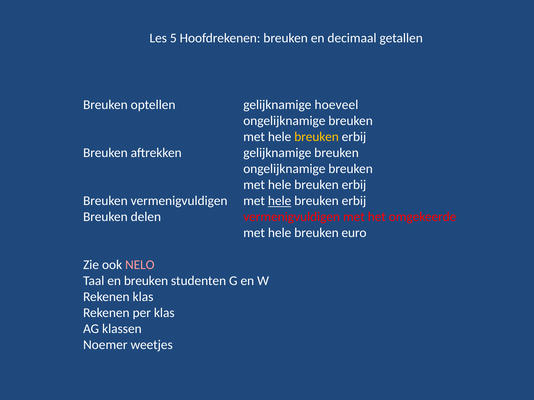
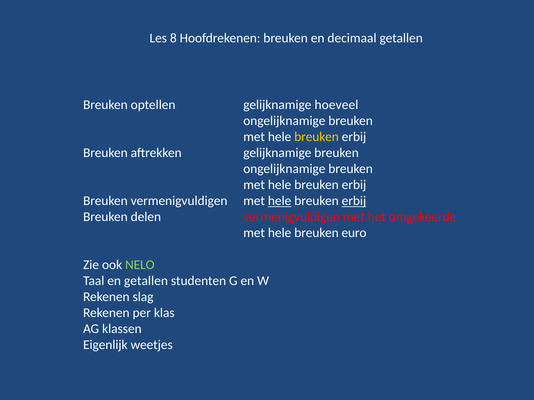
5: 5 -> 8
erbij at (354, 201) underline: none -> present
NELO colour: pink -> light green
en breuken: breuken -> getallen
Rekenen klas: klas -> slag
Noemer: Noemer -> Eigenlijk
